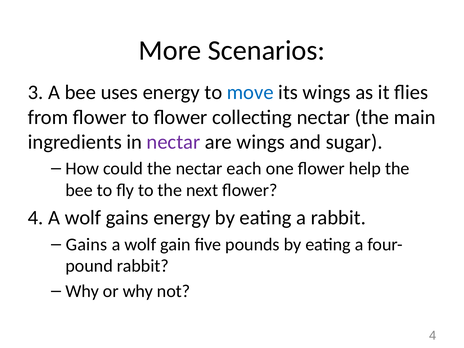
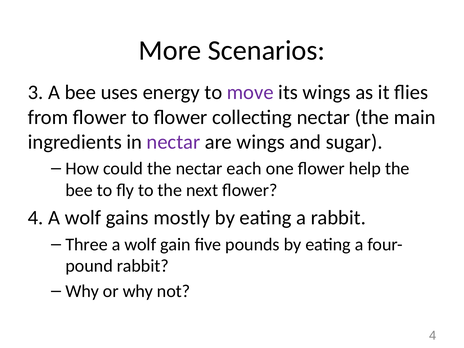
move colour: blue -> purple
gains energy: energy -> mostly
Gains at (86, 244): Gains -> Three
